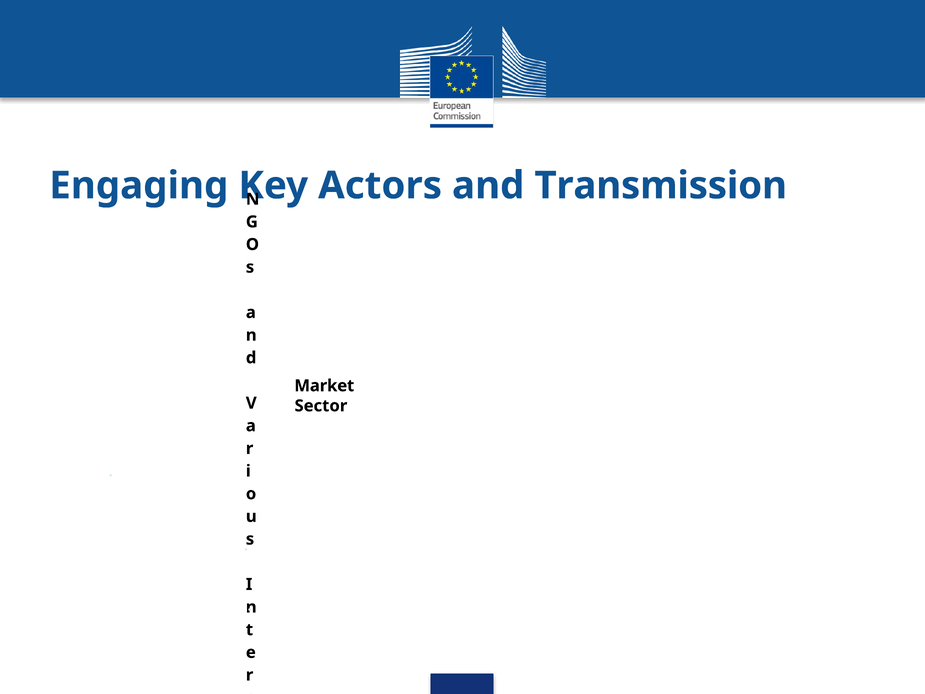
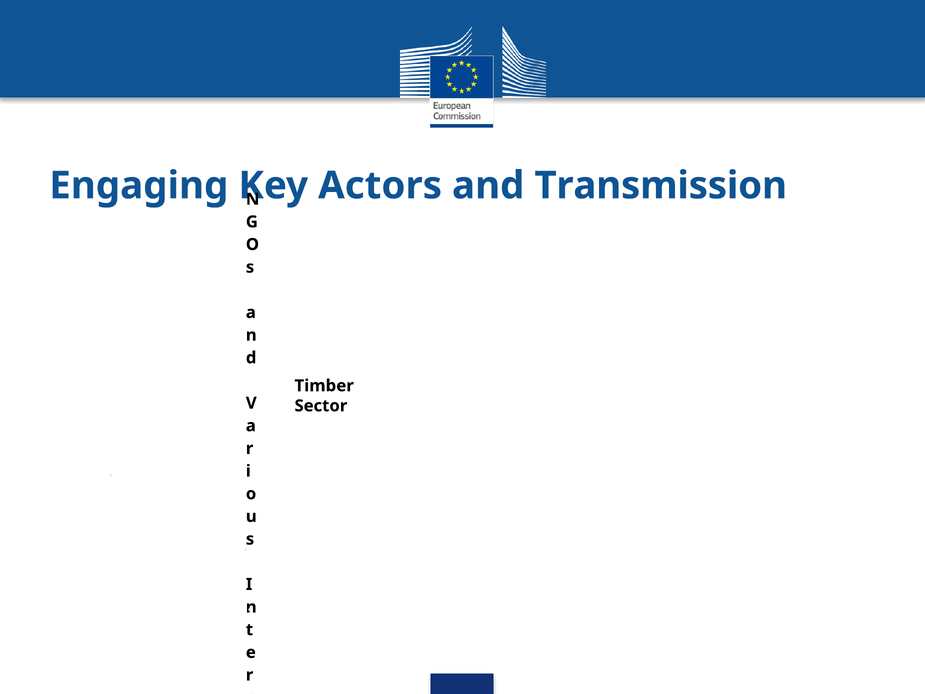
Market: Market -> Timber
